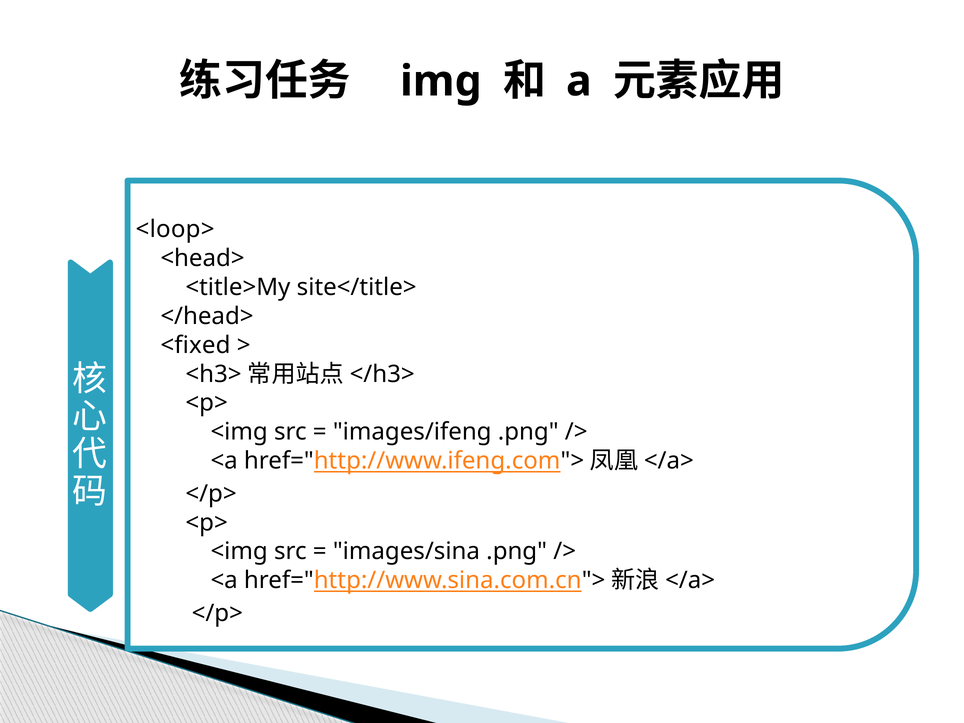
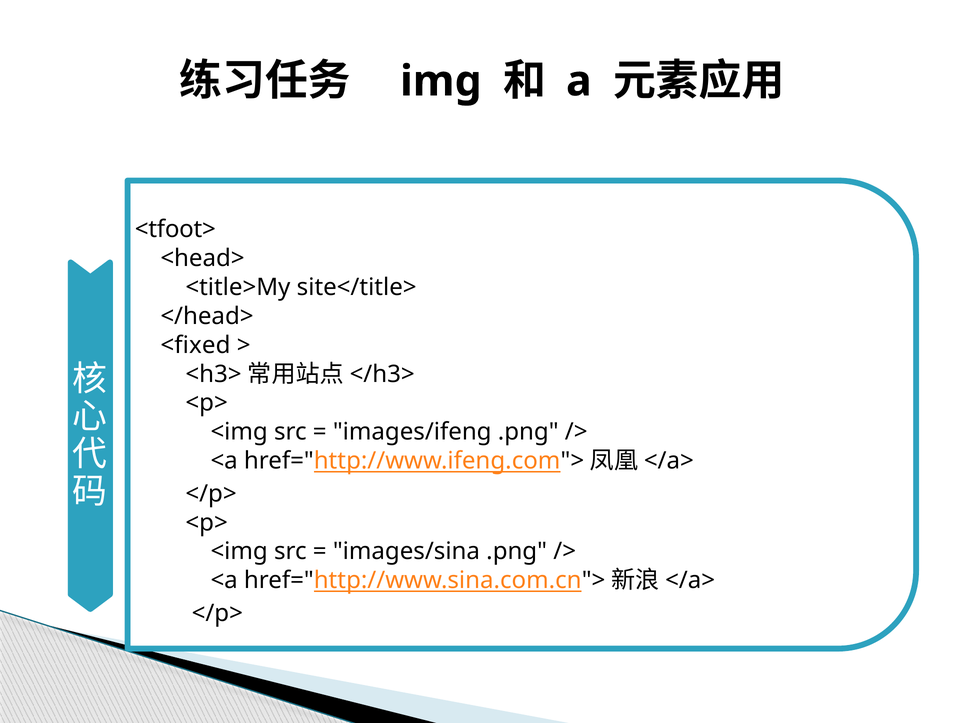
<loop>: <loop> -> <tfoot>
